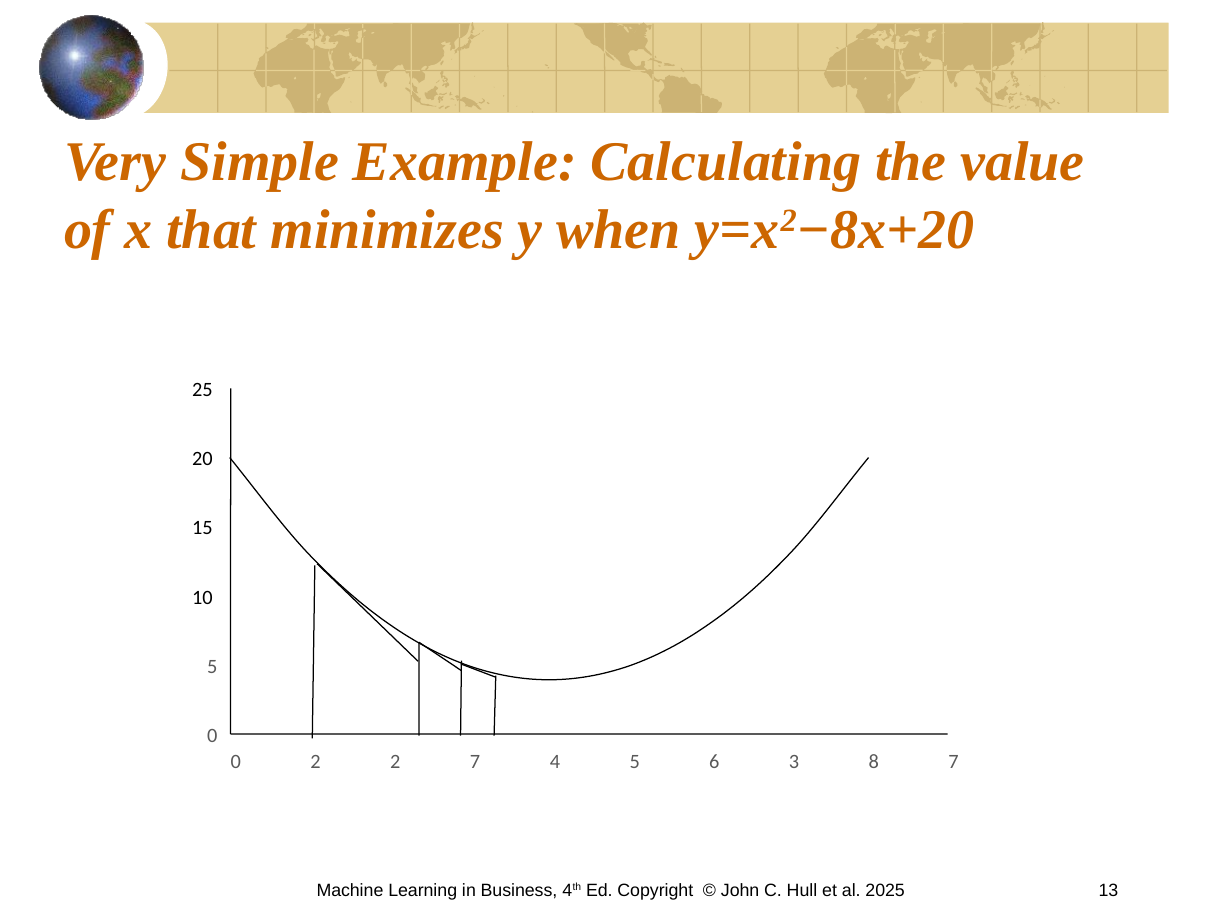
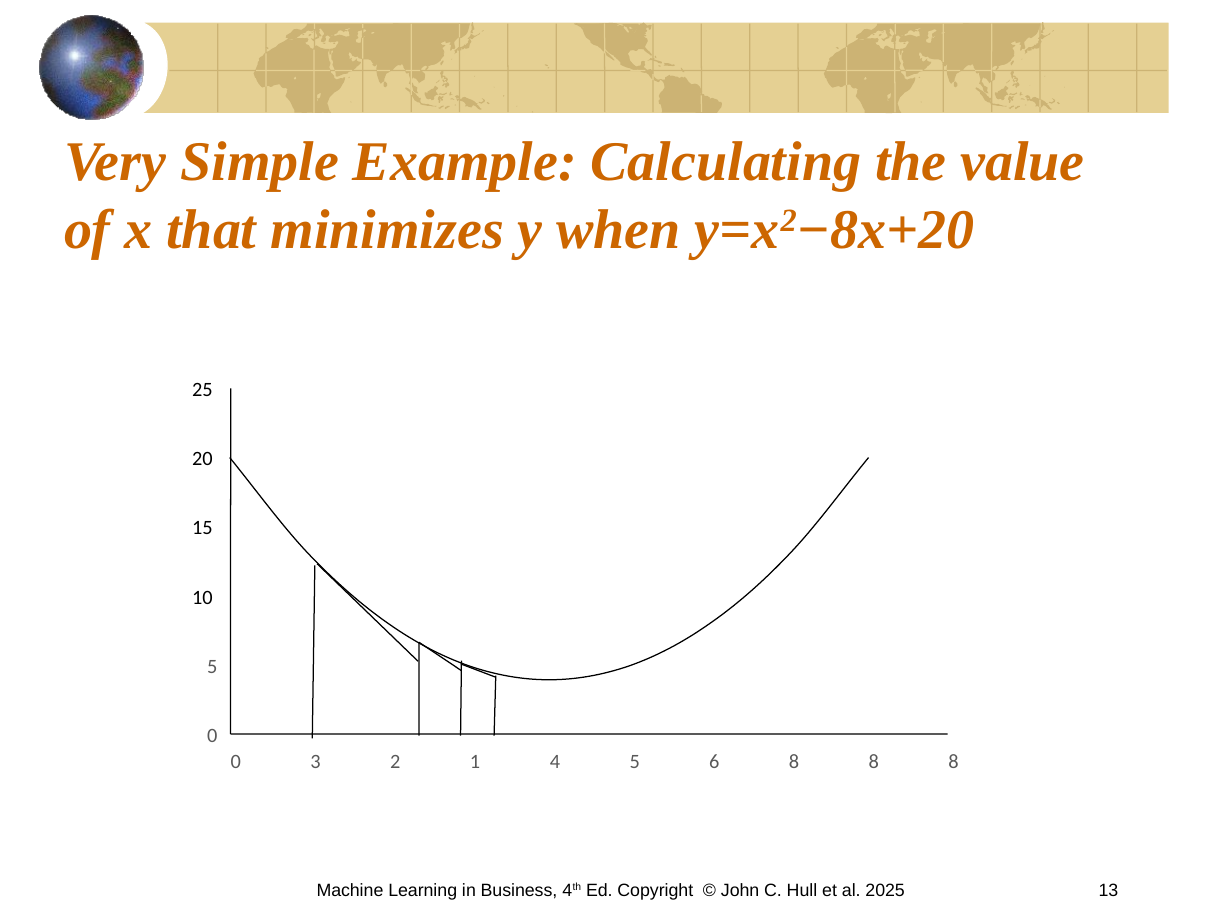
0 2: 2 -> 3
2 7: 7 -> 1
6 3: 3 -> 8
7 at (953, 762): 7 -> 8
